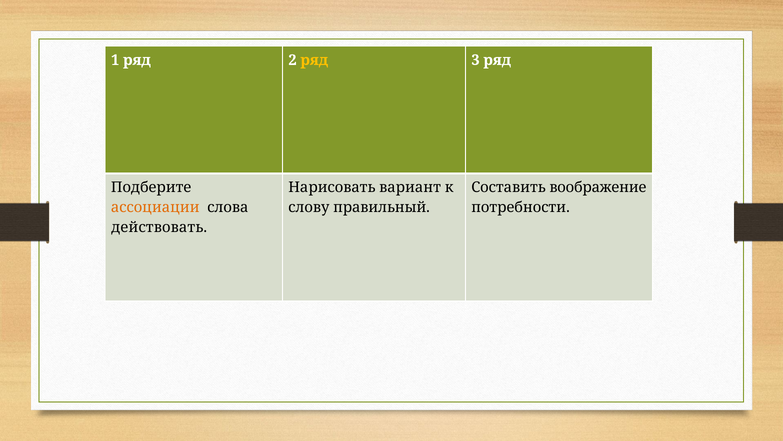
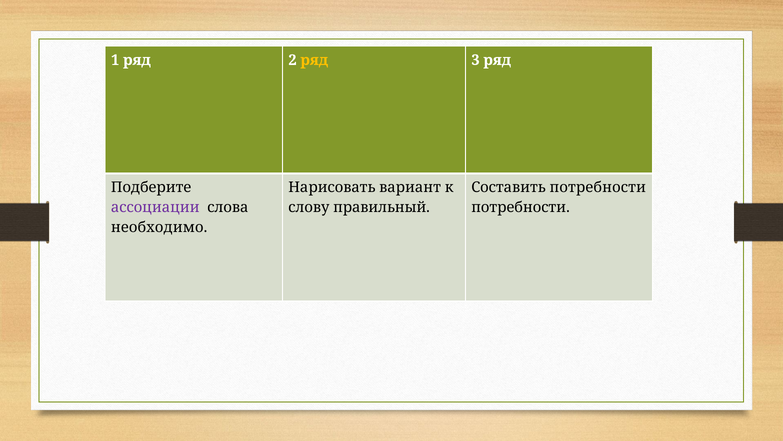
Составить воображение: воображение -> потребности
ассоциации colour: orange -> purple
действовать: действовать -> необходимо
